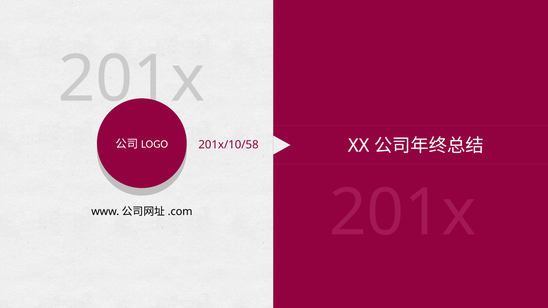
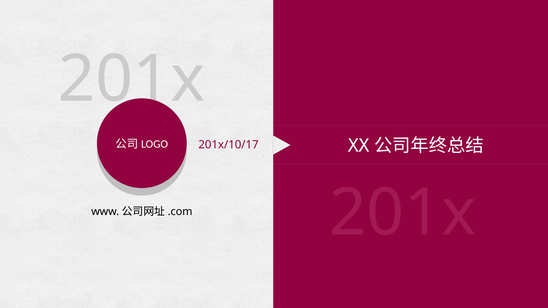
201x/10/58: 201x/10/58 -> 201x/10/17
